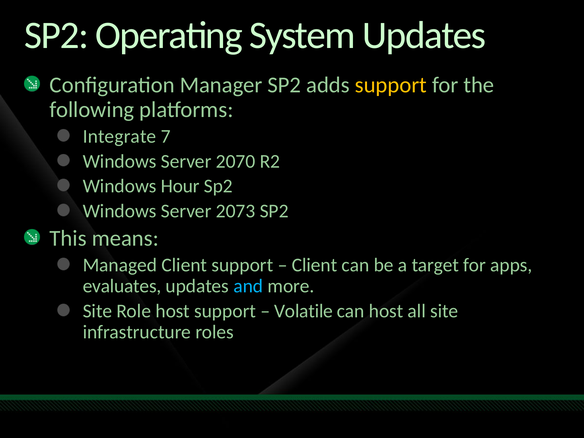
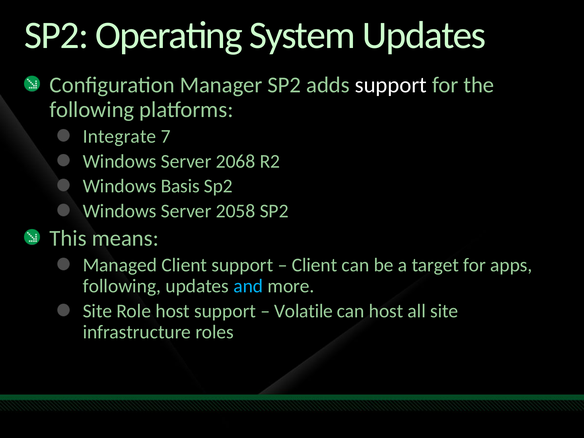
support at (391, 85) colour: yellow -> white
2070: 2070 -> 2068
Hour: Hour -> Basis
2073: 2073 -> 2058
evaluates at (122, 286): evaluates -> following
